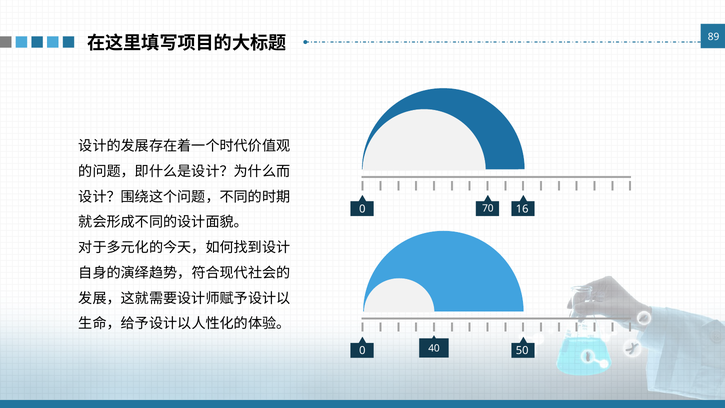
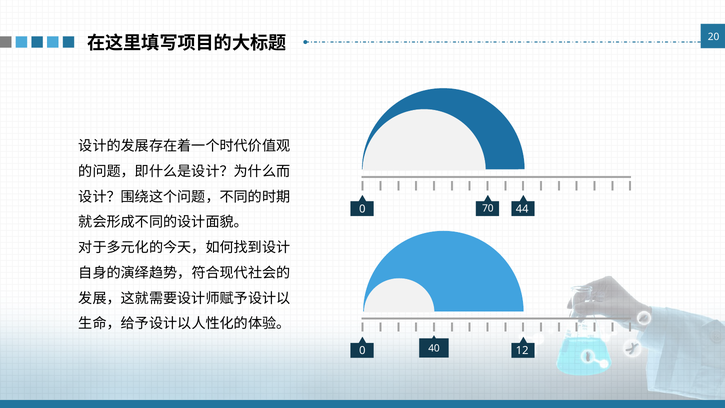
89: 89 -> 20
16: 16 -> 44
50: 50 -> 12
